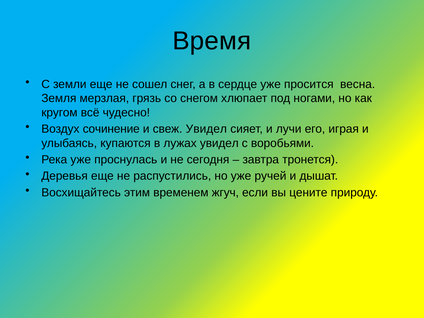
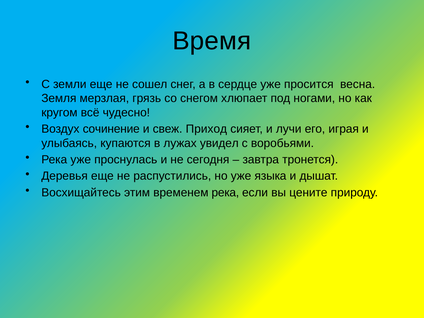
свеж Увидел: Увидел -> Приход
ручей: ручей -> языка
временем жгуч: жгуч -> река
